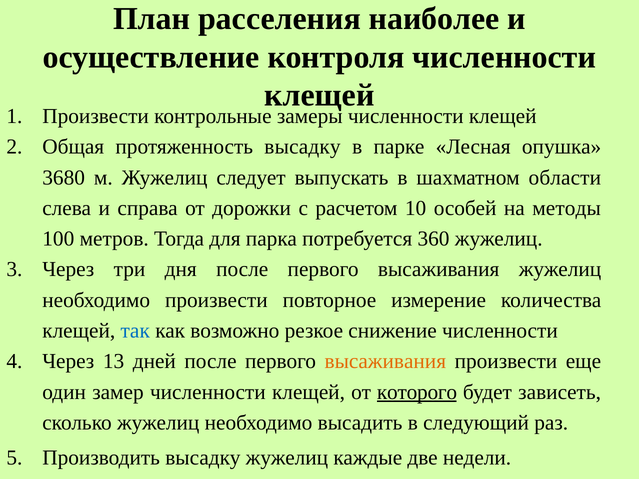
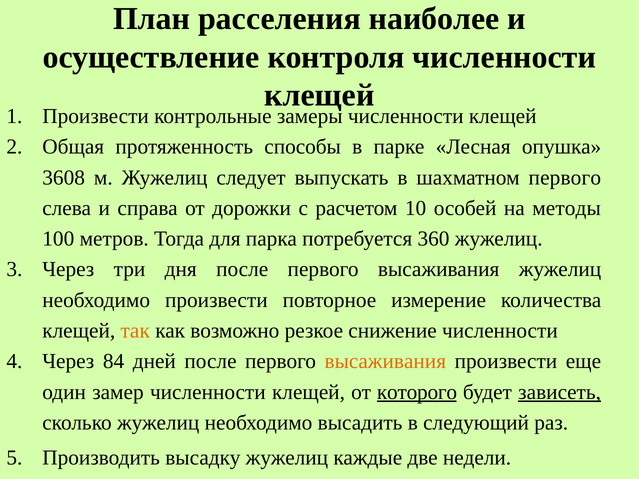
протяженность высадку: высадку -> способы
3680: 3680 -> 3608
шахматном области: области -> первого
так colour: blue -> orange
13: 13 -> 84
зависеть underline: none -> present
